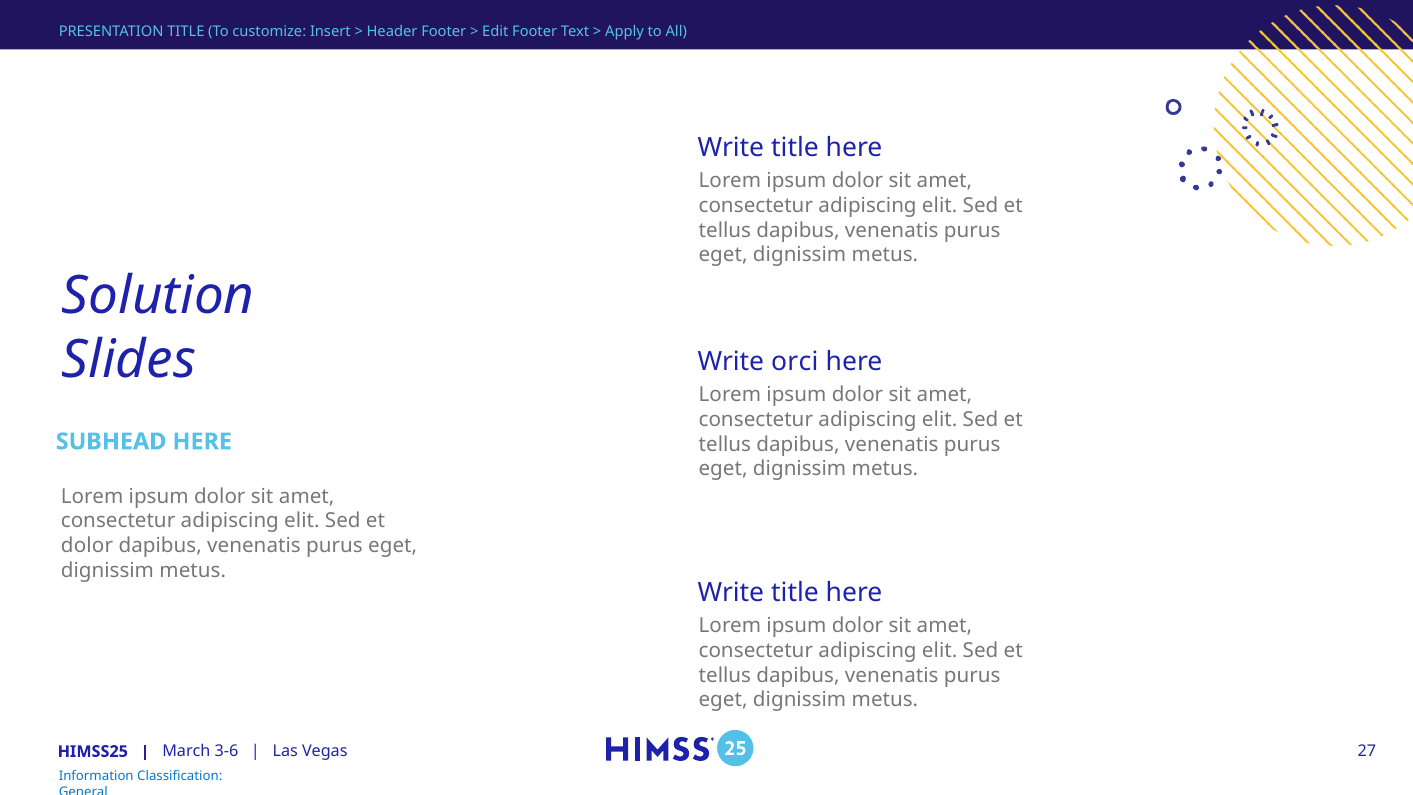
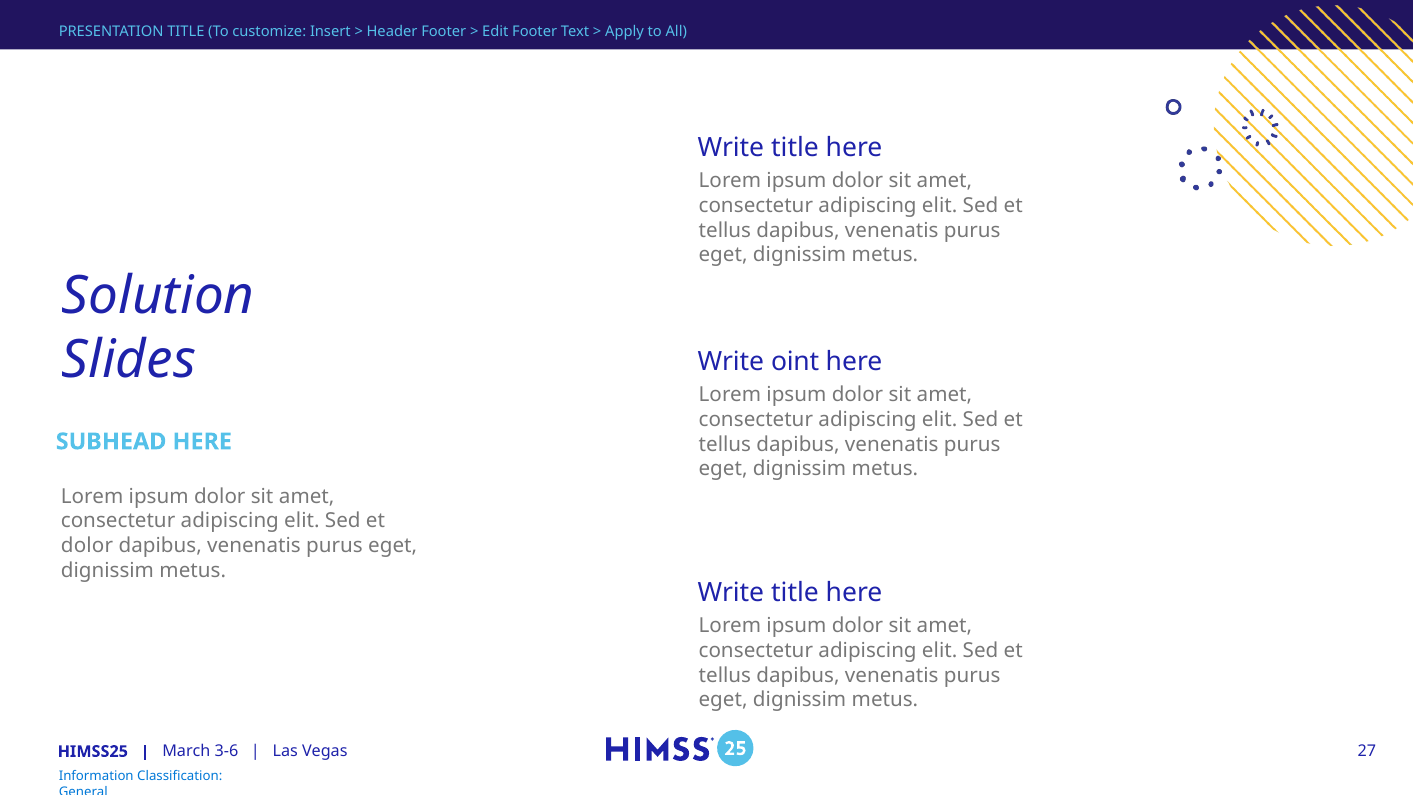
orci: orci -> oint
